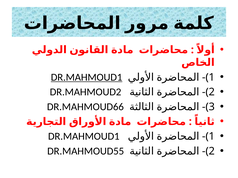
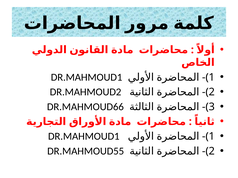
DR.MAHMOUD1 at (87, 77) underline: present -> none
